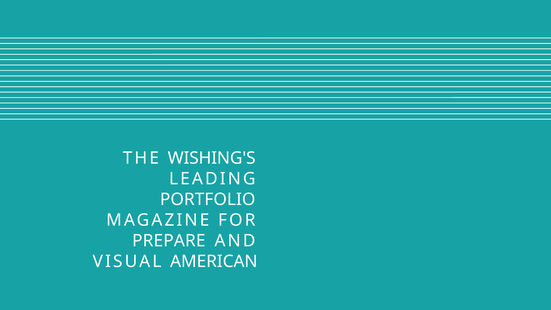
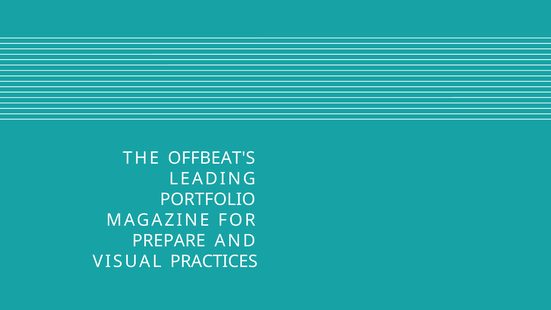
WISHING'S: WISHING'S -> OFFBEAT'S
AMERICAN: AMERICAN -> PRACTICES
